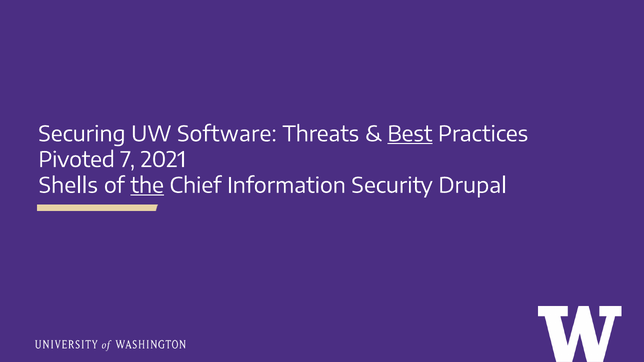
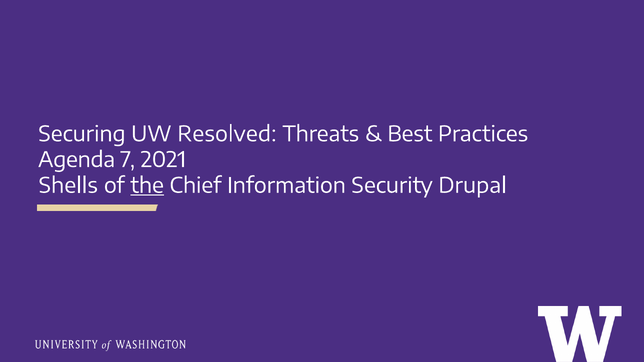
Software: Software -> Resolved
Best underline: present -> none
Pivoted: Pivoted -> Agenda
